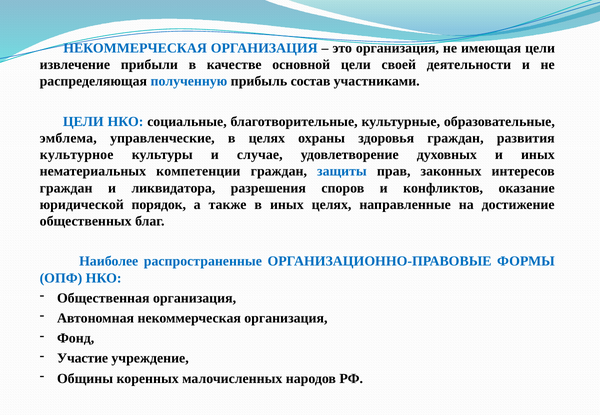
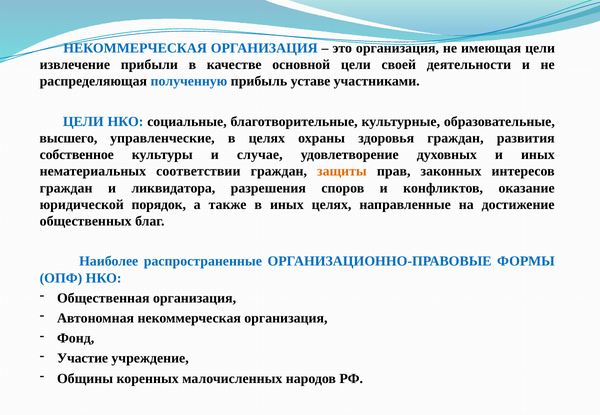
состав: состав -> уставе
эмблема: эмблема -> высшего
культурное: культурное -> собственное
компетенции: компетенции -> соответствии
защиты colour: blue -> orange
